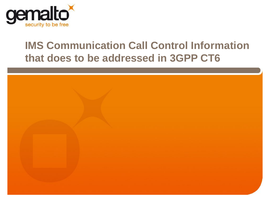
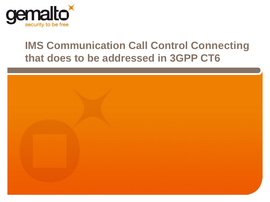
Information: Information -> Connecting
